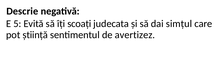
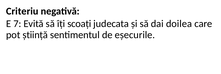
Descrie: Descrie -> Criteriu
5: 5 -> 7
simțul: simțul -> doilea
avertizez: avertizez -> eșecurile
